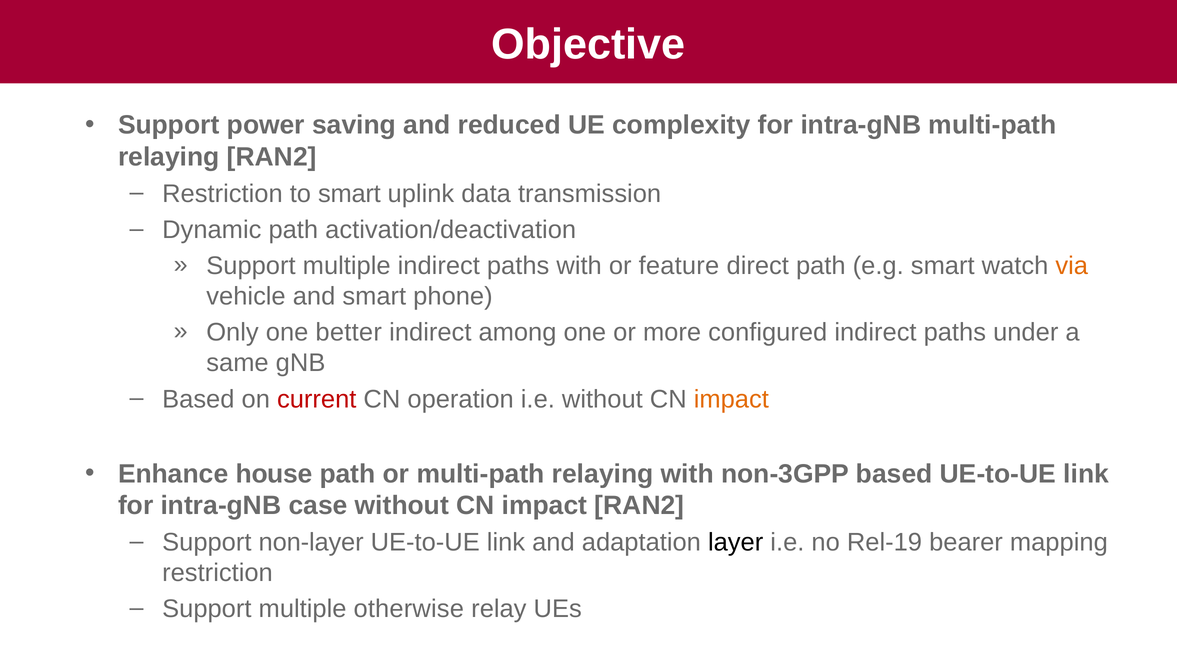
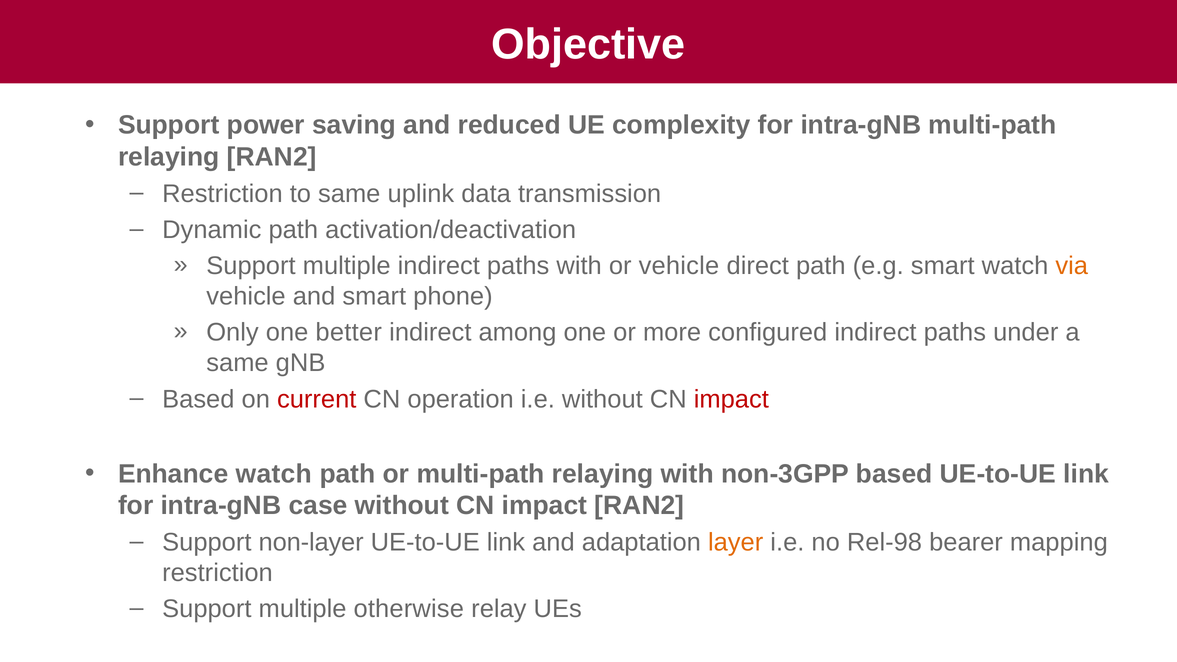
to smart: smart -> same
or feature: feature -> vehicle
impact at (731, 399) colour: orange -> red
Enhance house: house -> watch
layer colour: black -> orange
Rel-19: Rel-19 -> Rel-98
